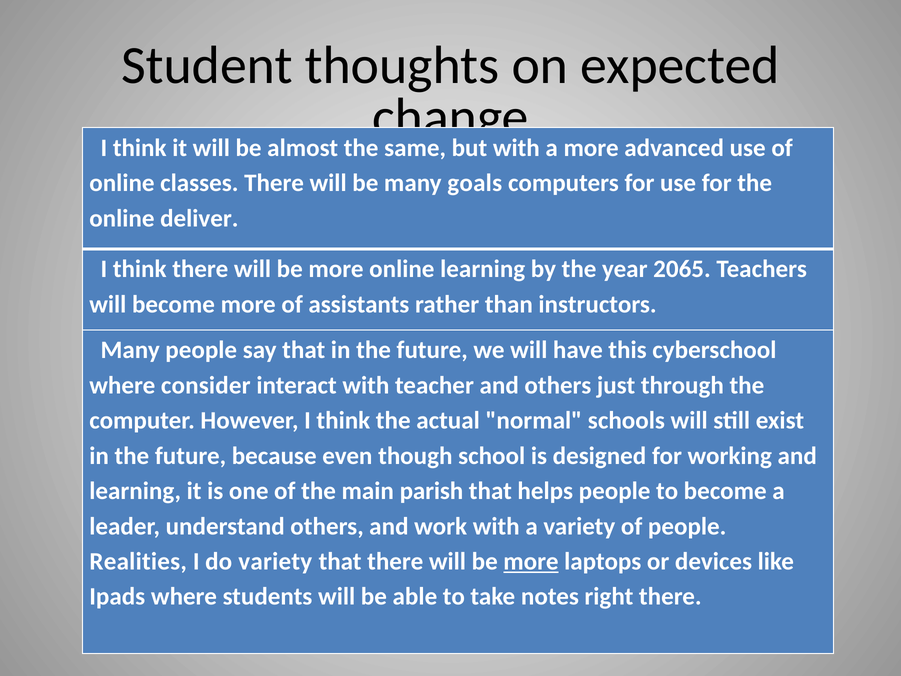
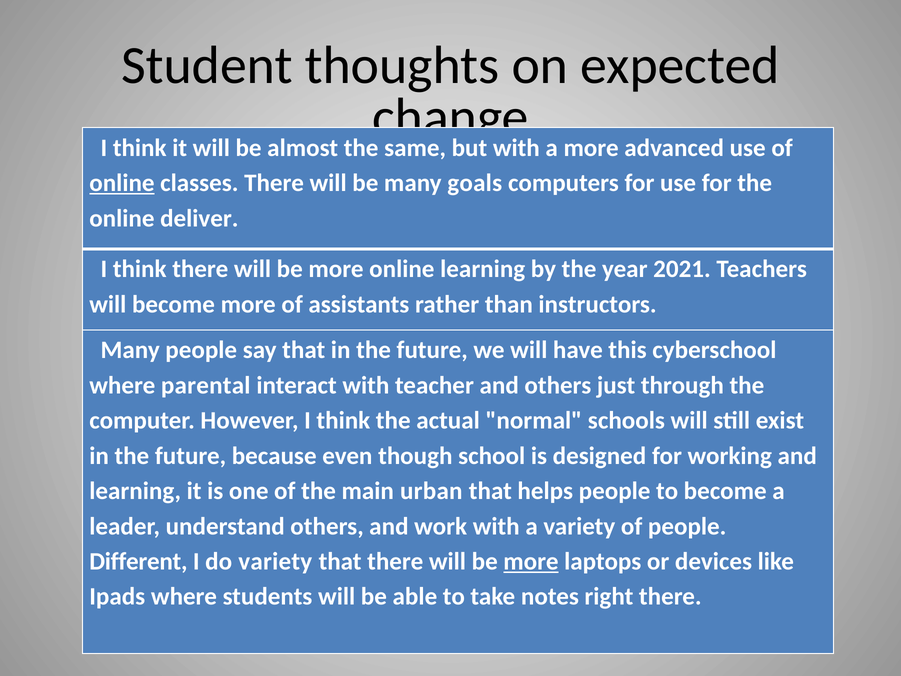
online at (122, 183) underline: none -> present
2065: 2065 -> 2021
consider: consider -> parental
parish: parish -> urban
Realities: Realities -> Different
